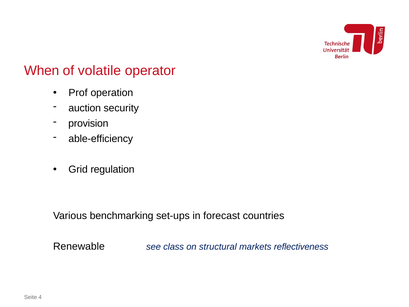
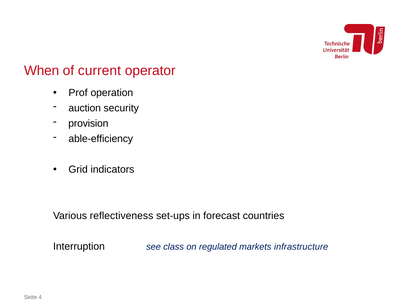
volatile: volatile -> current
regulation: regulation -> indicators
benchmarking: benchmarking -> reflectiveness
Renewable: Renewable -> Interruption
structural: structural -> regulated
reflectiveness: reflectiveness -> infrastructure
